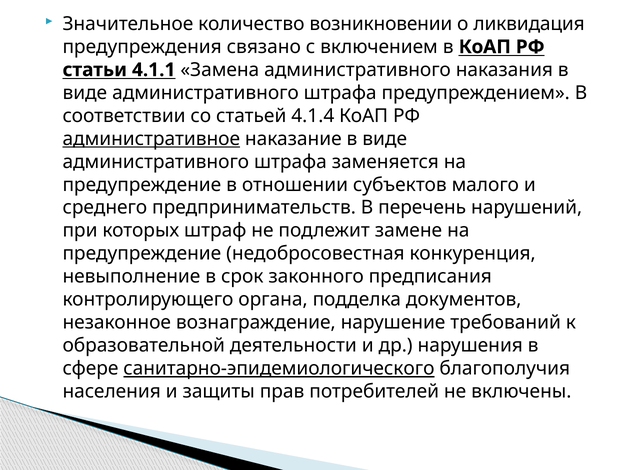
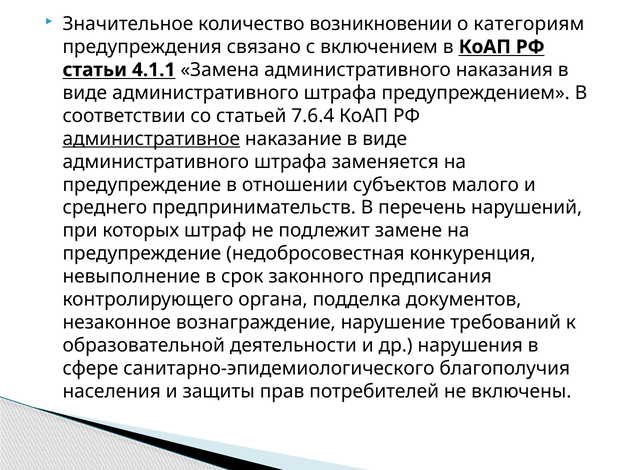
ликвидация: ликвидация -> категориям
4.1.4: 4.1.4 -> 7.6.4
санитарно-эпидемиологического underline: present -> none
